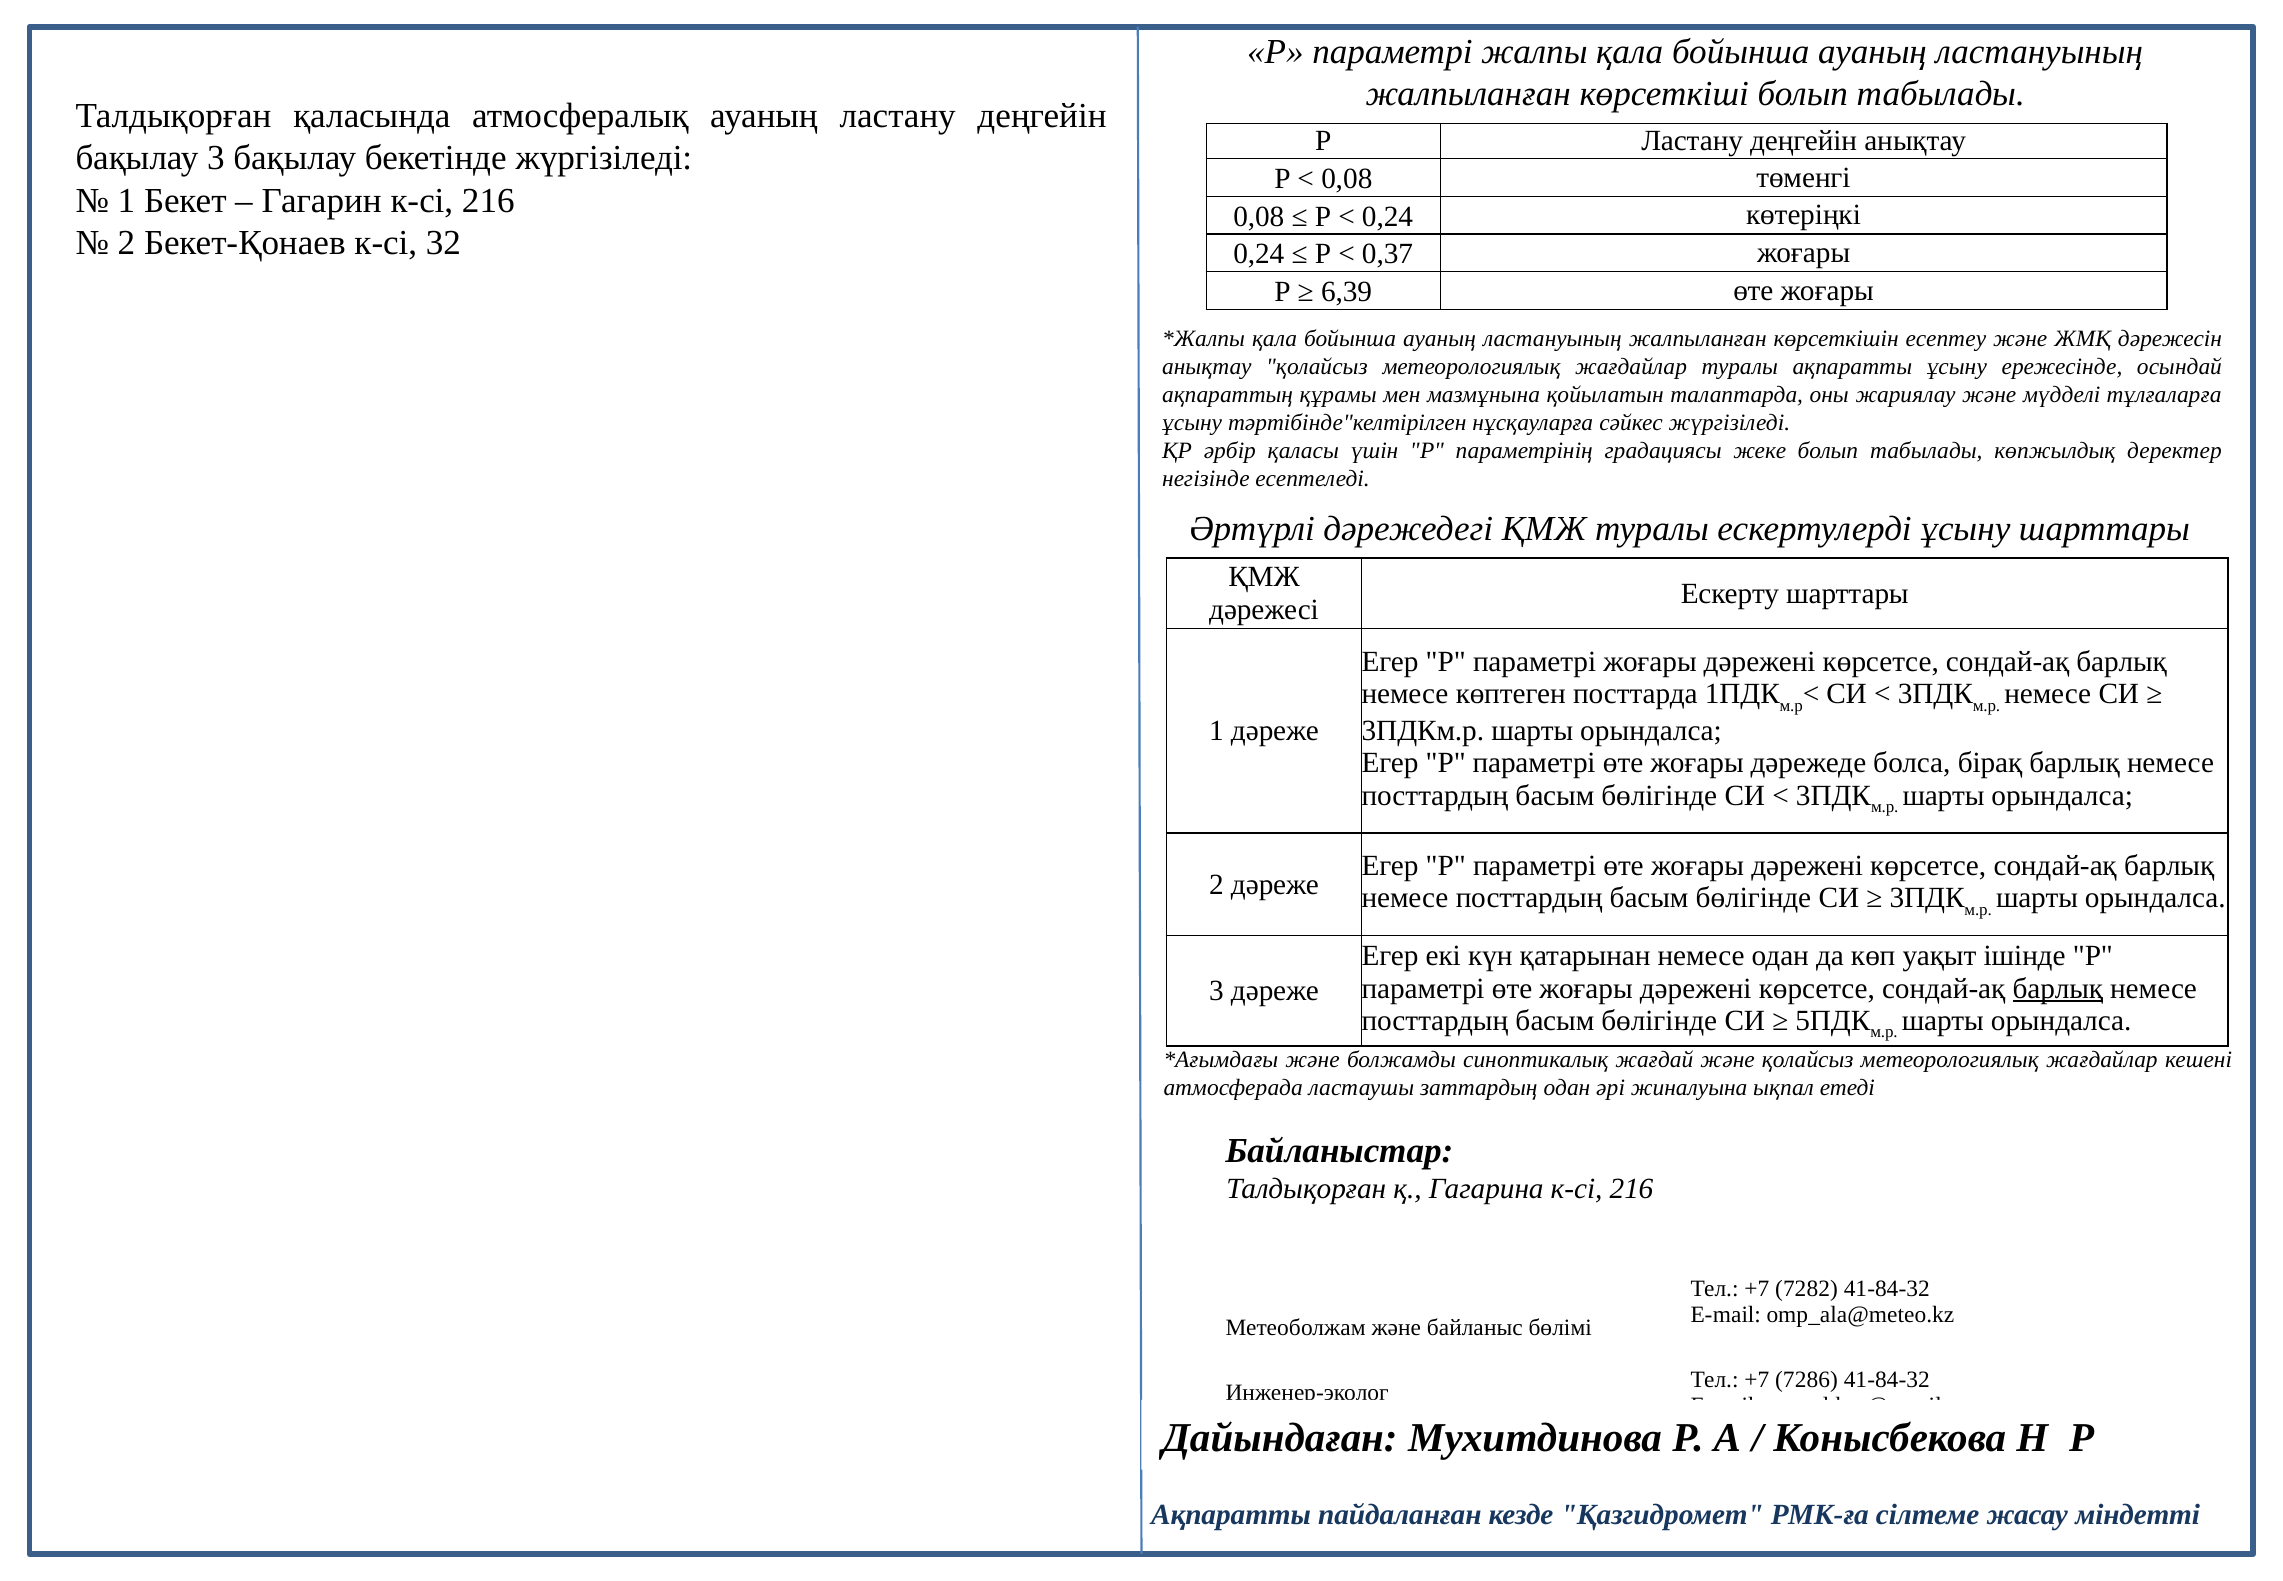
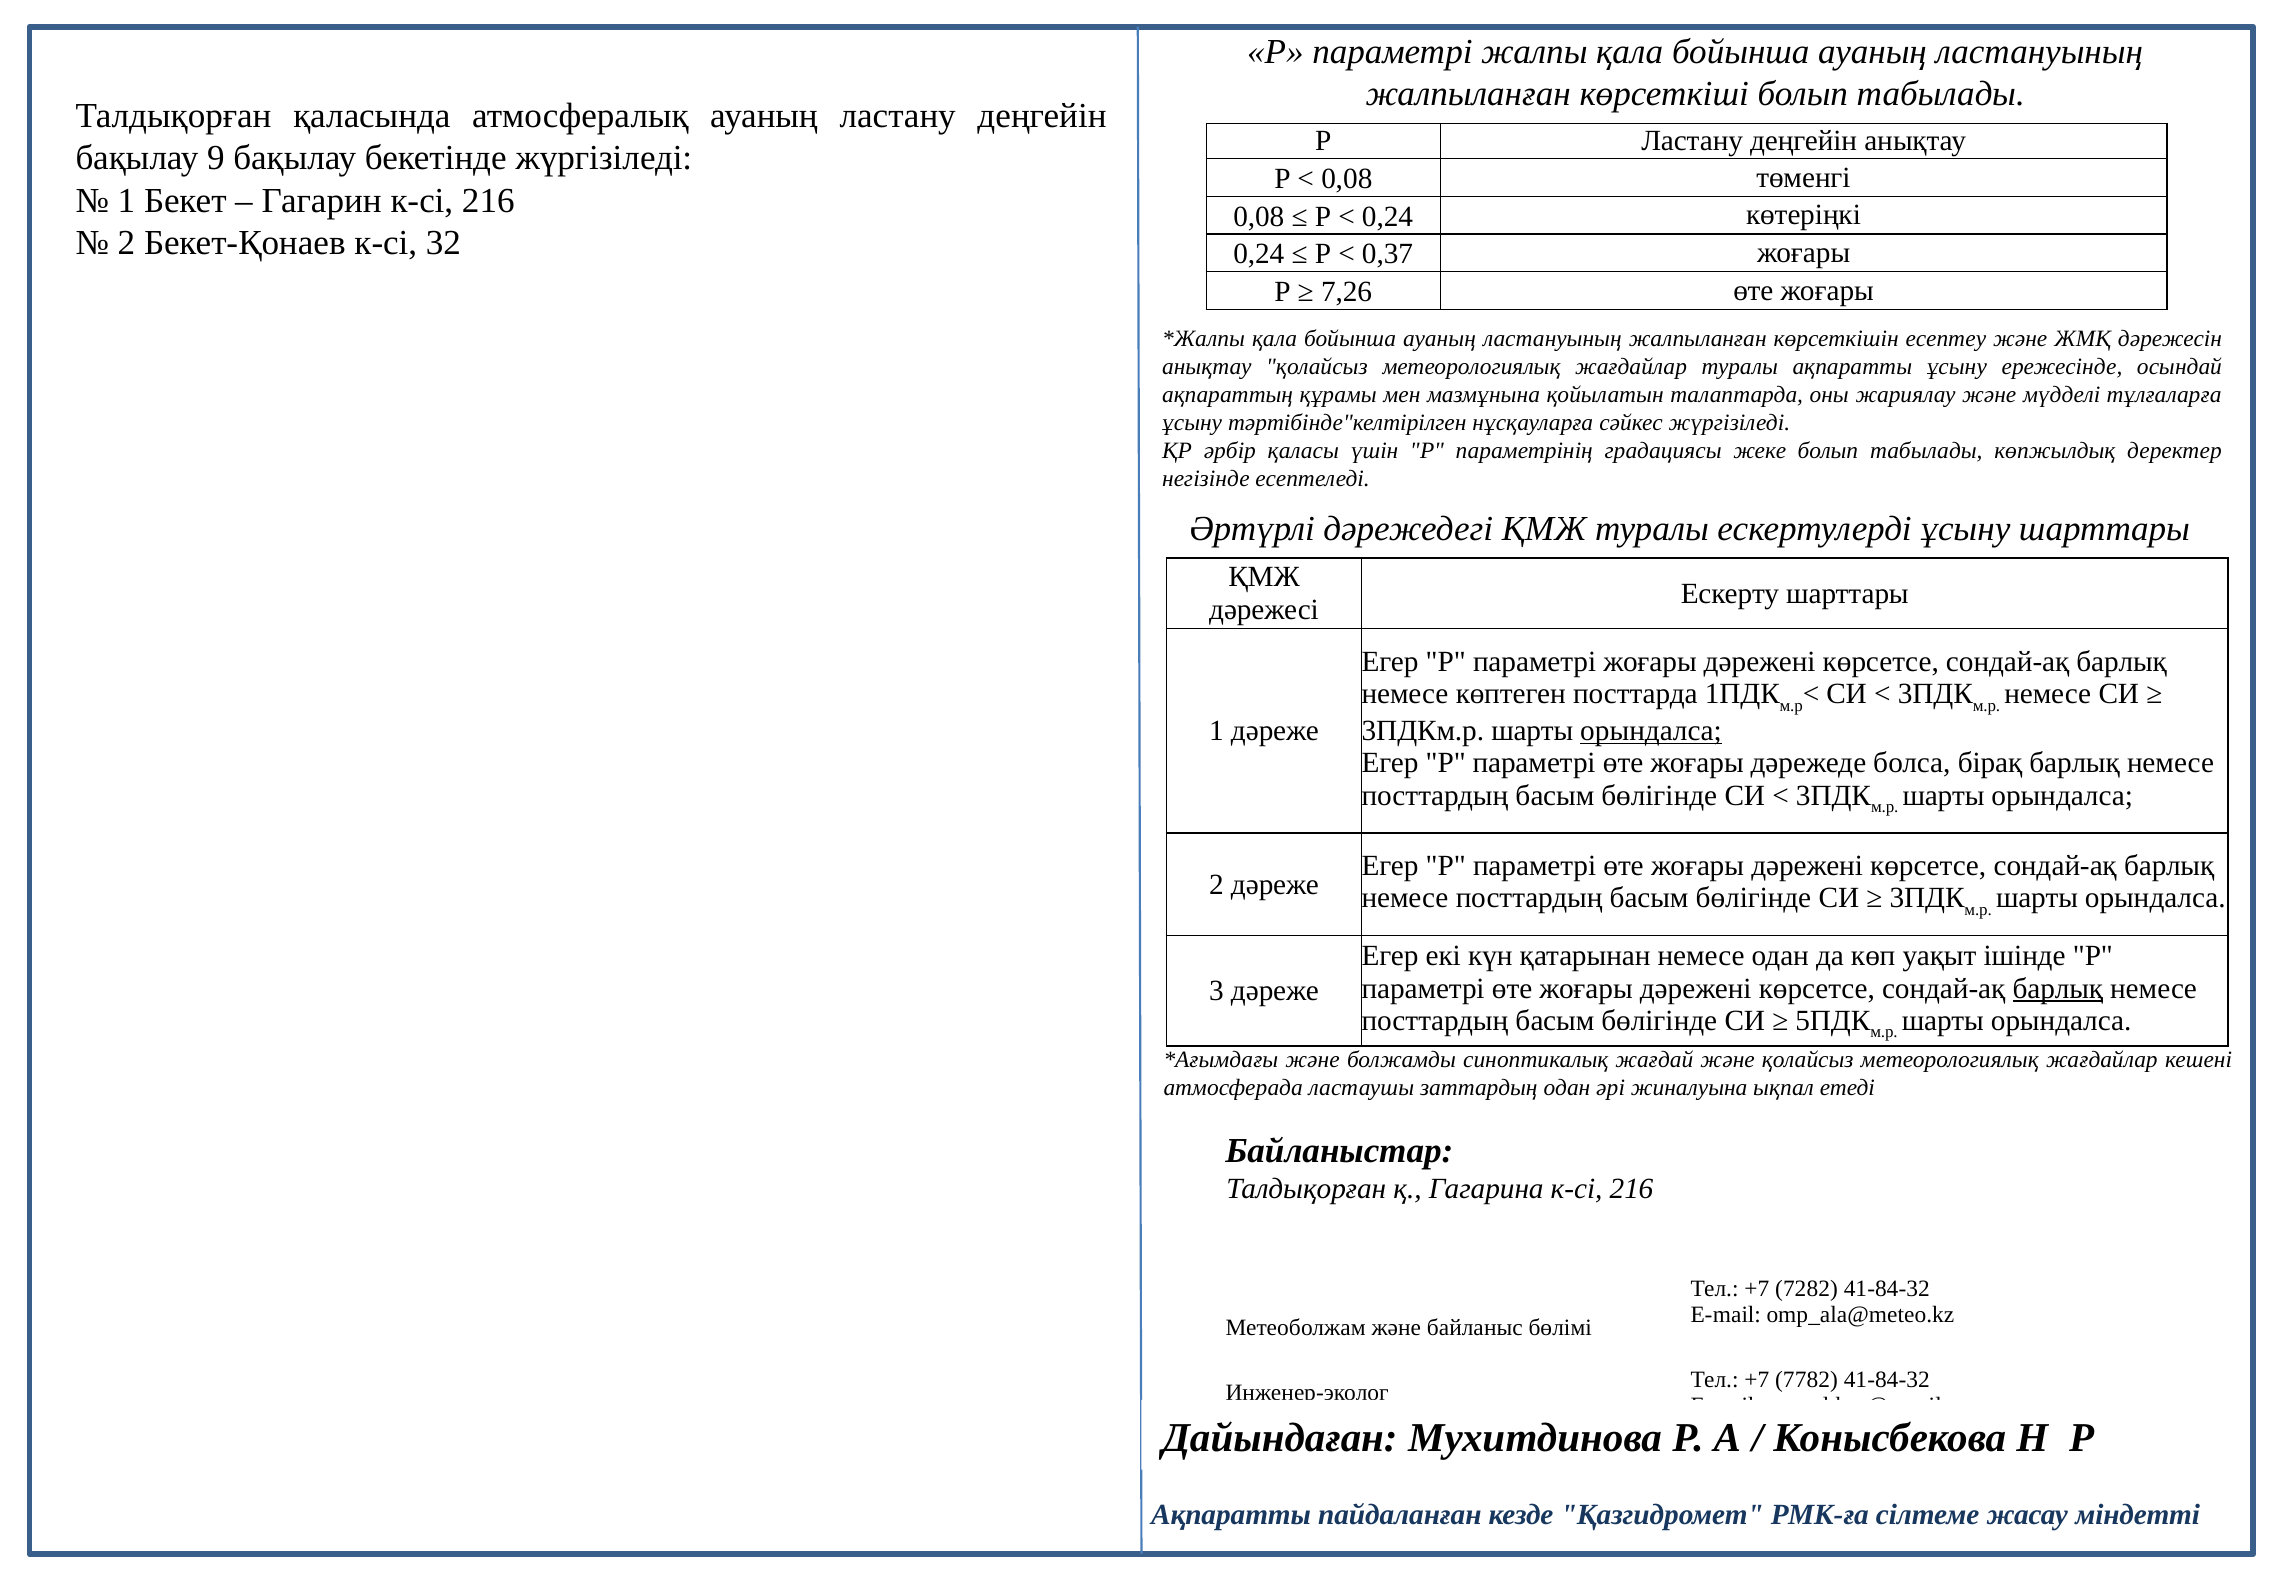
бақылау 3: 3 -> 9
6,39: 6,39 -> 7,26
орындалса at (1651, 731) underline: none -> present
7286: 7286 -> 7782
